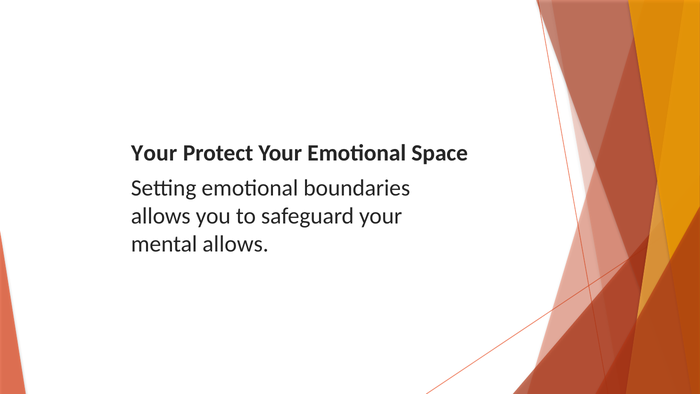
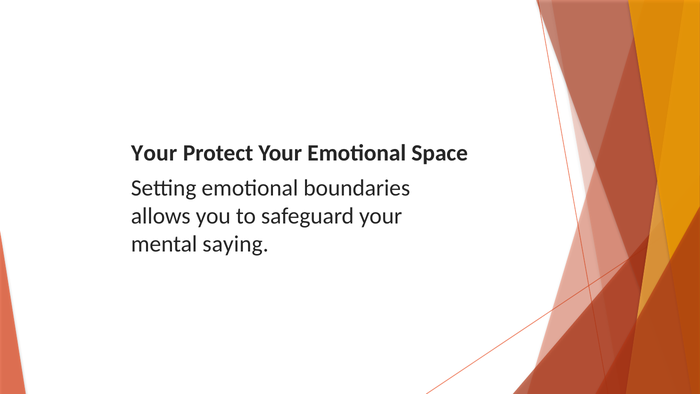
mental allows: allows -> saying
